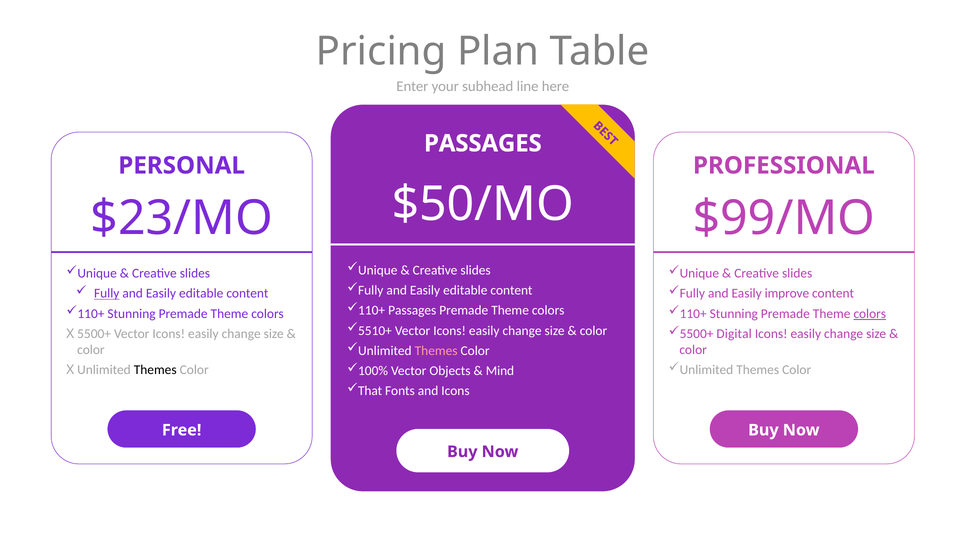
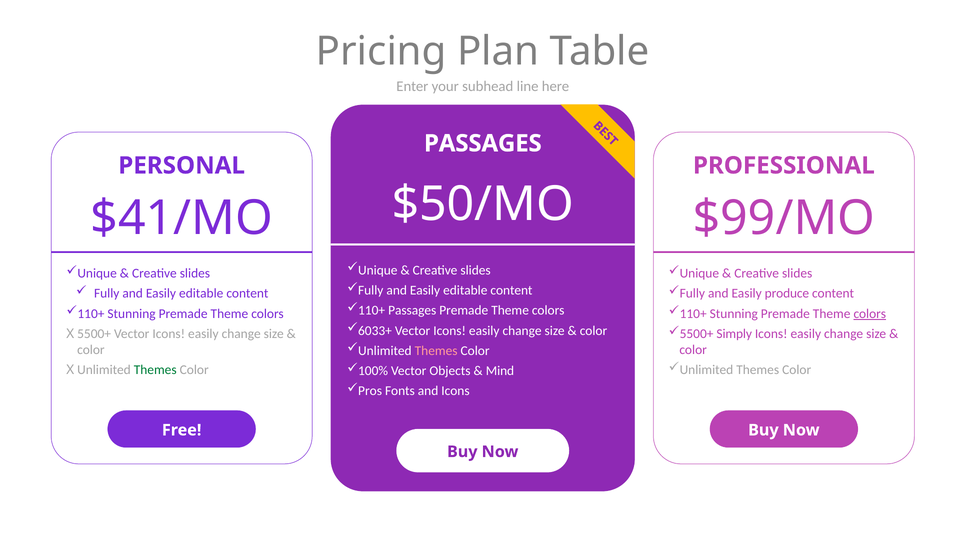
$23/MO: $23/MO -> $41/MO
Fully at (107, 293) underline: present -> none
improve: improve -> produce
5510+: 5510+ -> 6033+
Digital: Digital -> Simply
Themes at (155, 370) colour: black -> green
That: That -> Pros
